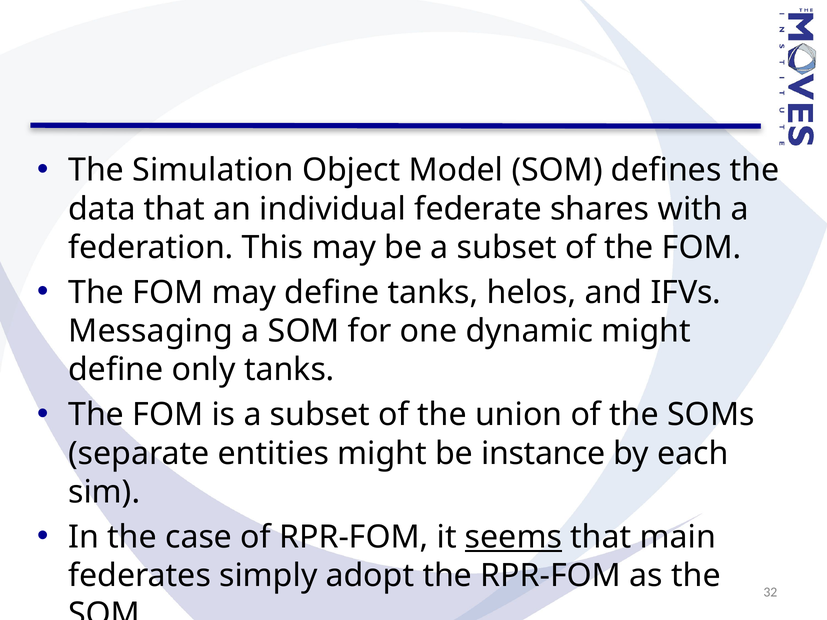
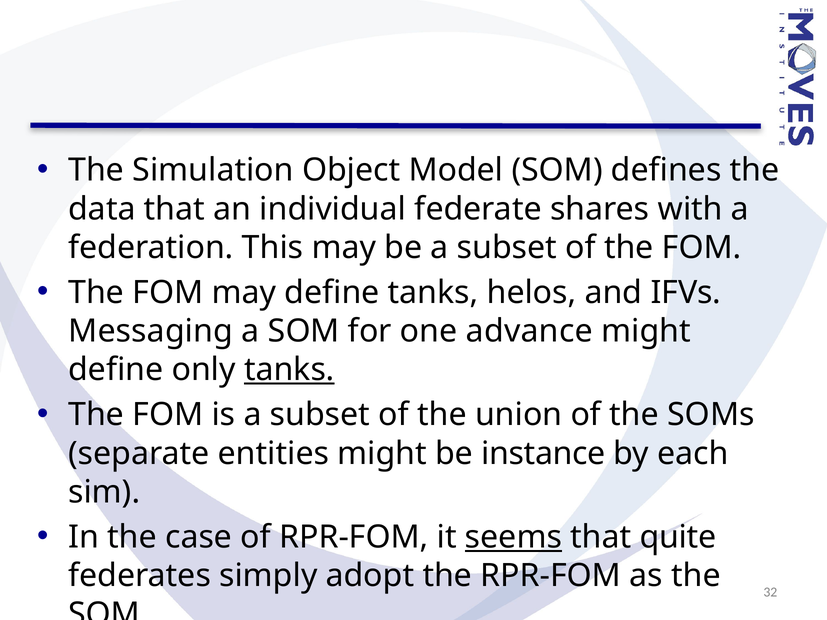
dynamic: dynamic -> advance
tanks at (289, 370) underline: none -> present
main: main -> quite
